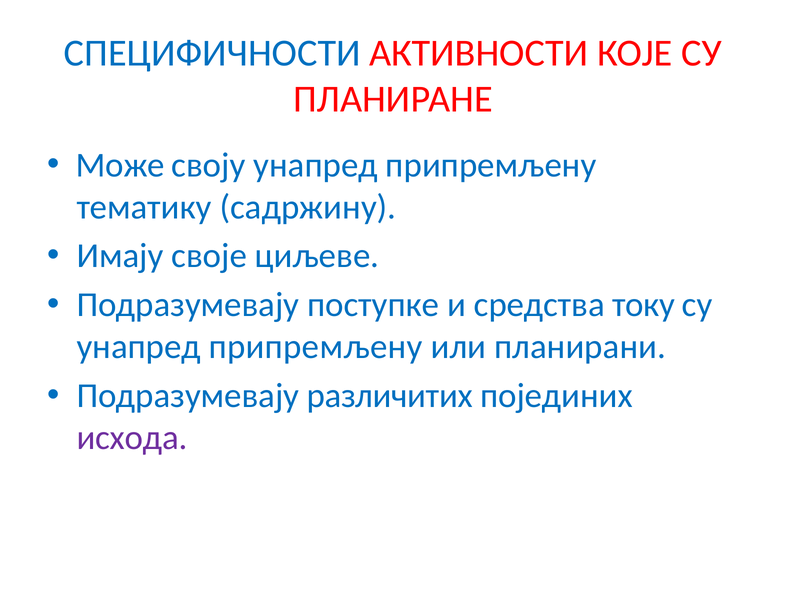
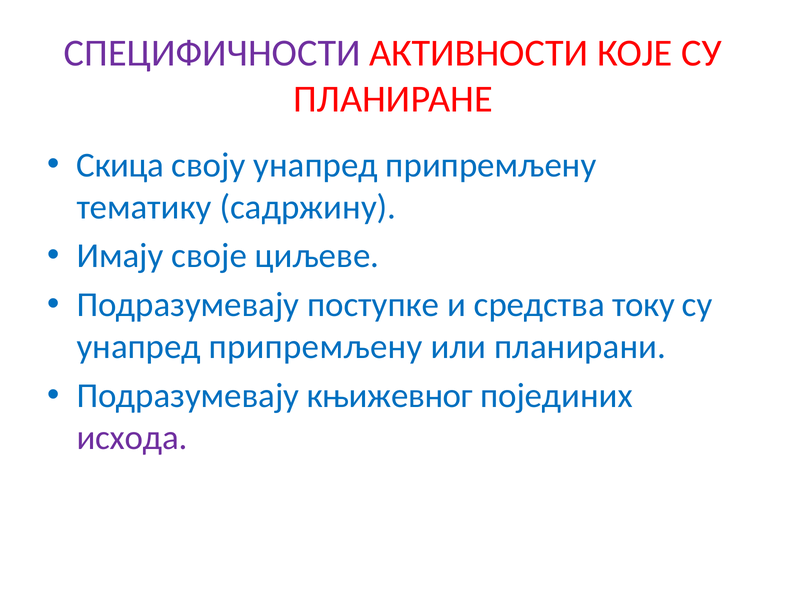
СПЕЦИФИЧНОСТИ colour: blue -> purple
Може: Може -> Скица
различитих: различитих -> књижевног
